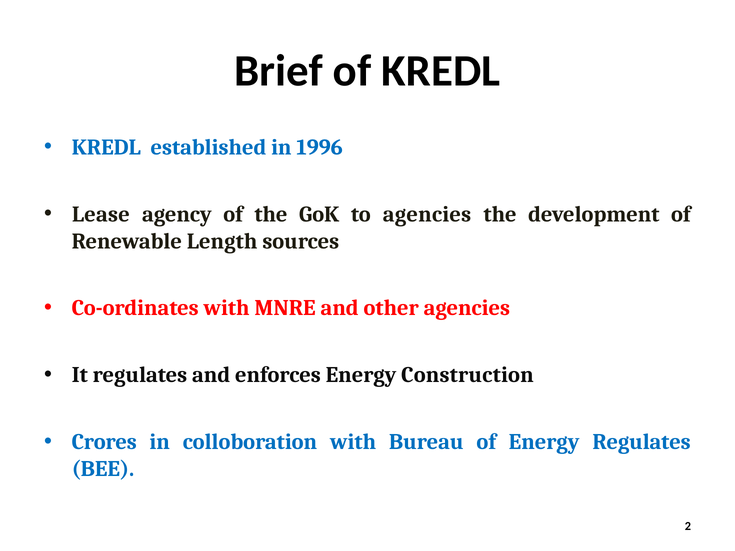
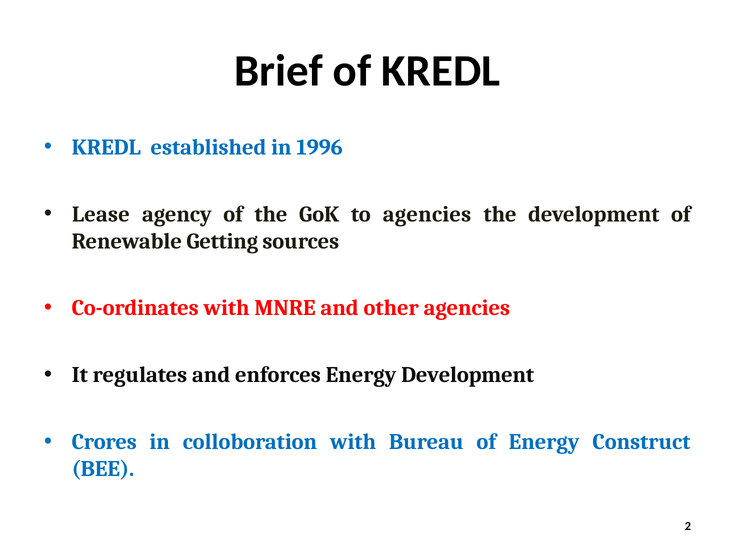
Length: Length -> Getting
Energy Construction: Construction -> Development
Energy Regulates: Regulates -> Construct
